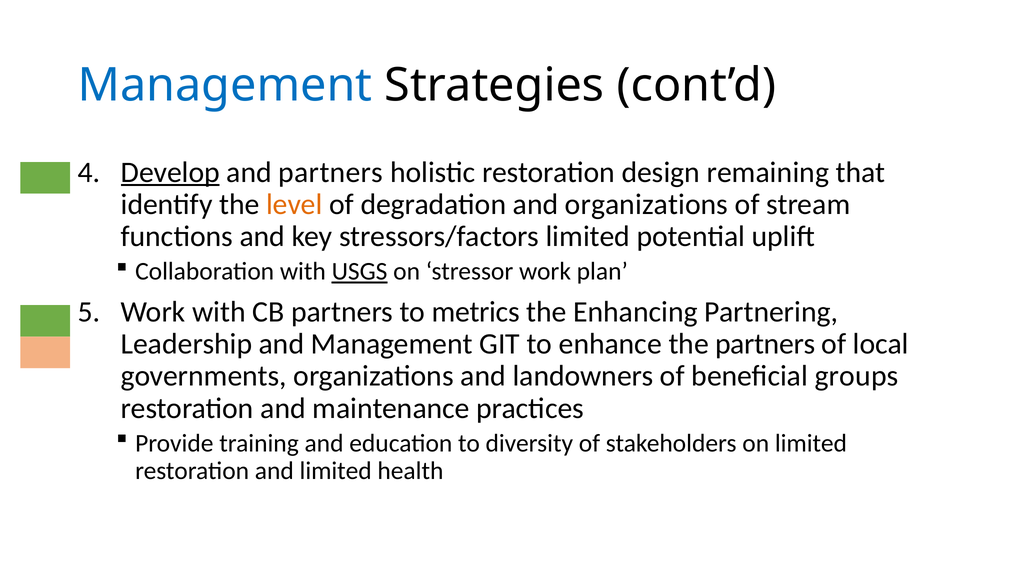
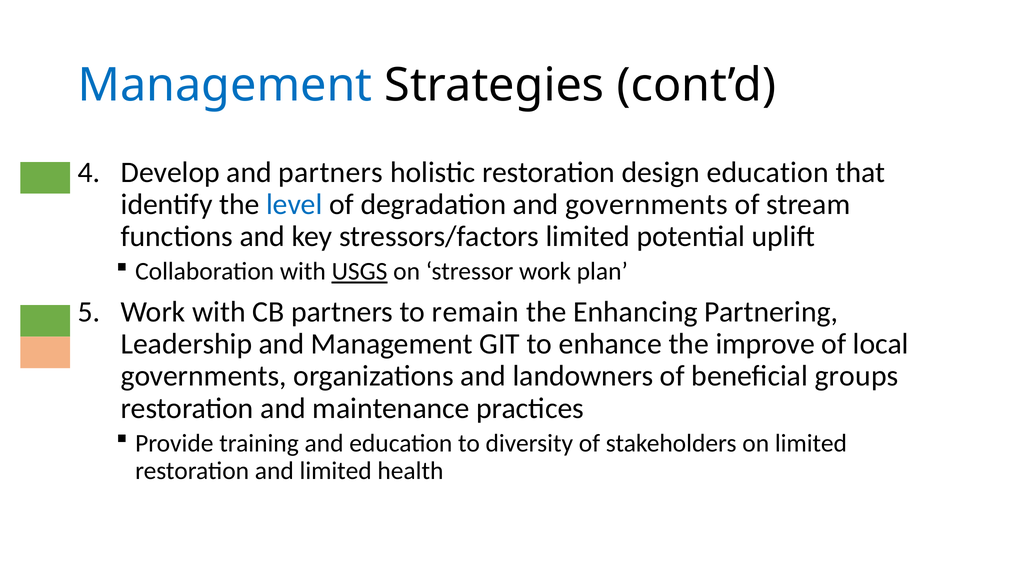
Develop underline: present -> none
design remaining: remaining -> education
level colour: orange -> blue
and organizations: organizations -> governments
metrics: metrics -> remain
the partners: partners -> improve
